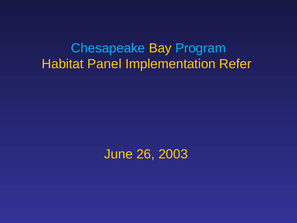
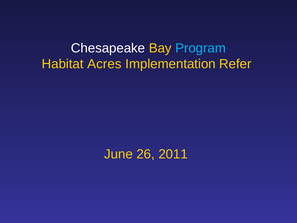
Chesapeake colour: light blue -> white
Panel: Panel -> Acres
2003: 2003 -> 2011
